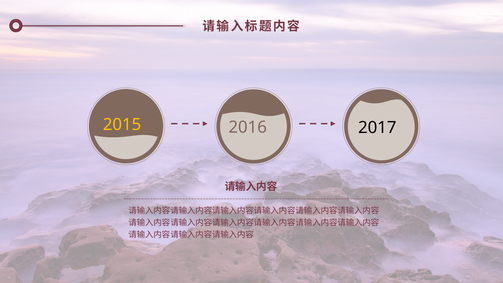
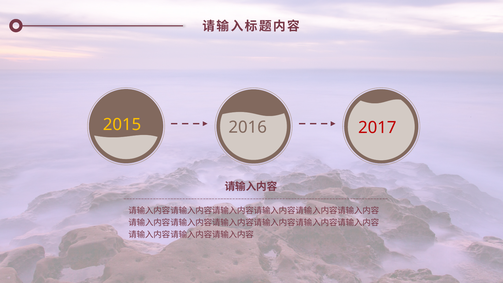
2017 colour: black -> red
